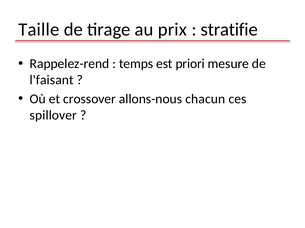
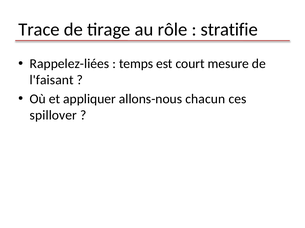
Taille: Taille -> Trace
prix: prix -> rôle
Rappelez-rend: Rappelez-rend -> Rappelez-liées
priori: priori -> court
crossover: crossover -> appliquer
